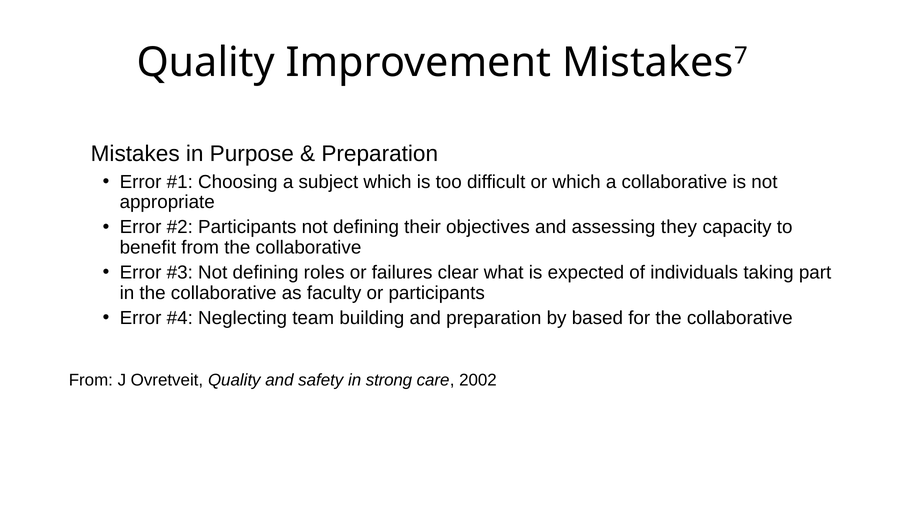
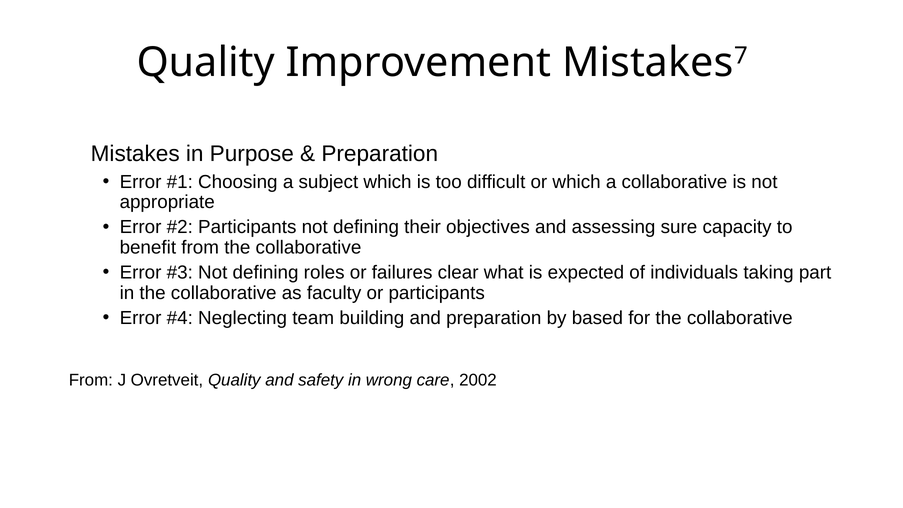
they: they -> sure
strong: strong -> wrong
